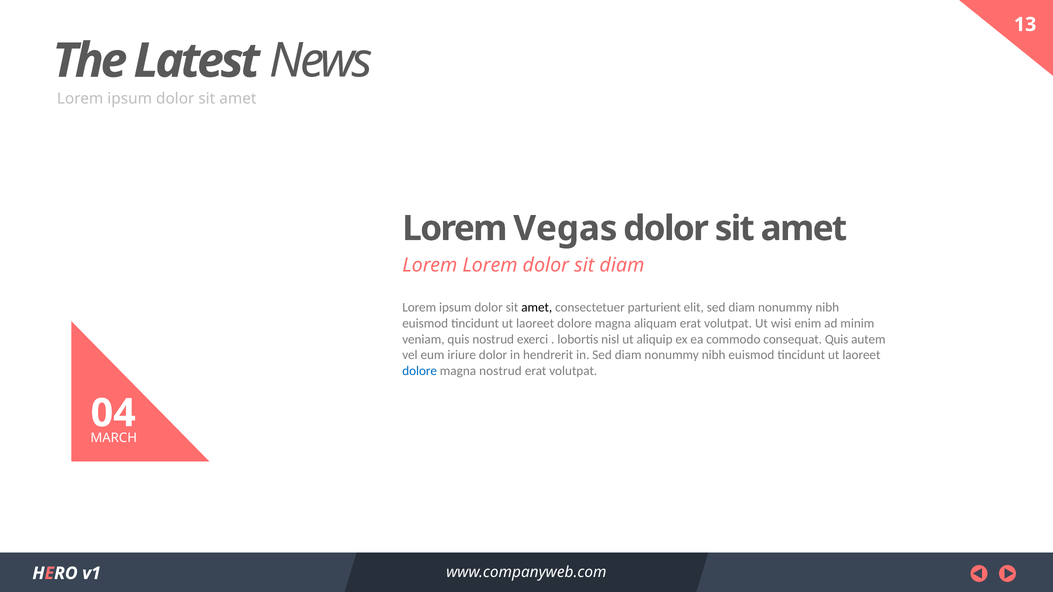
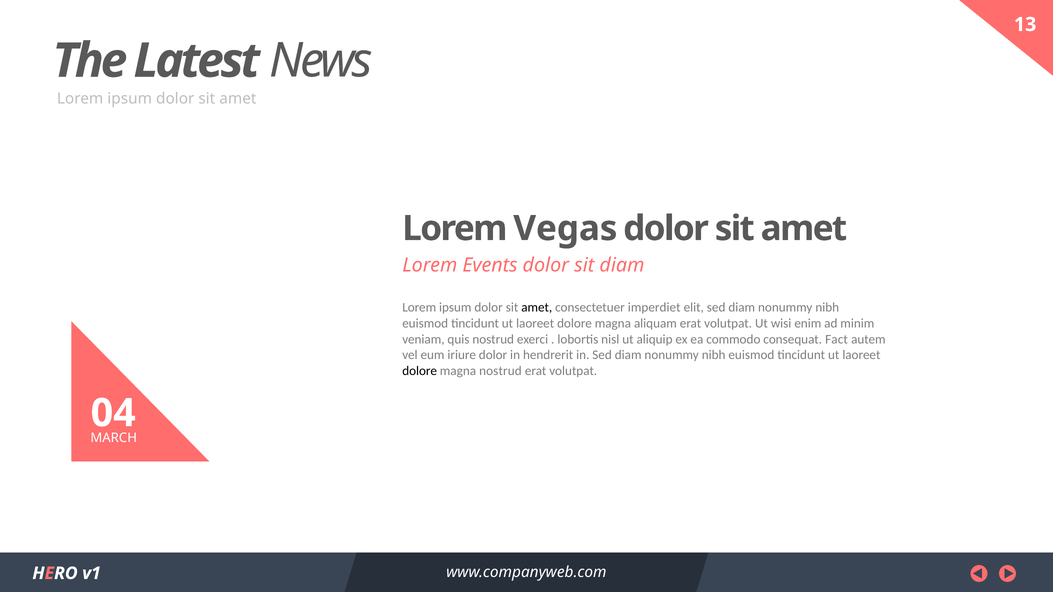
Lorem Lorem: Lorem -> Events
parturient: parturient -> imperdiet
consequat Quis: Quis -> Fact
dolore at (420, 371) colour: blue -> black
